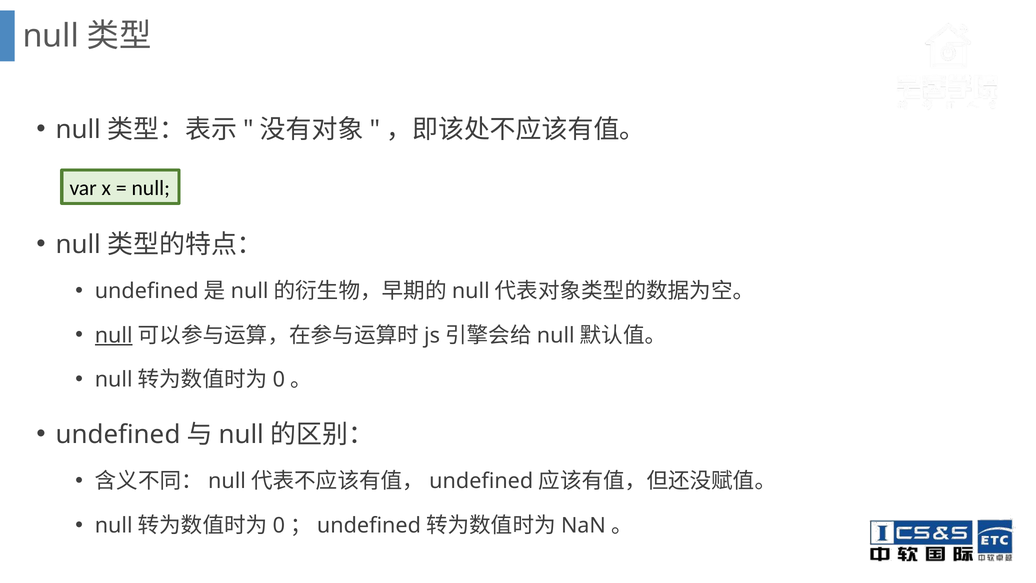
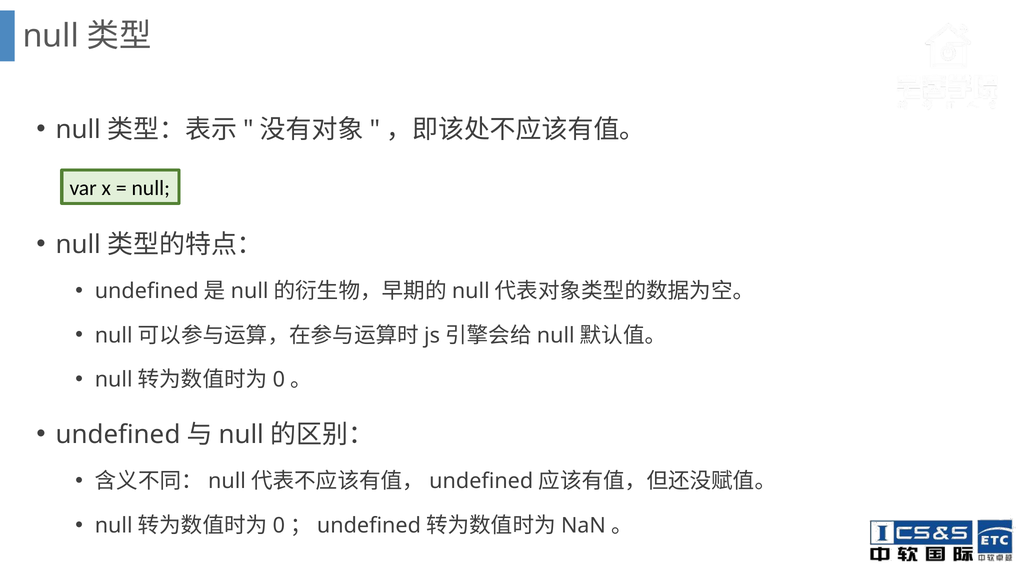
null at (114, 335) underline: present -> none
